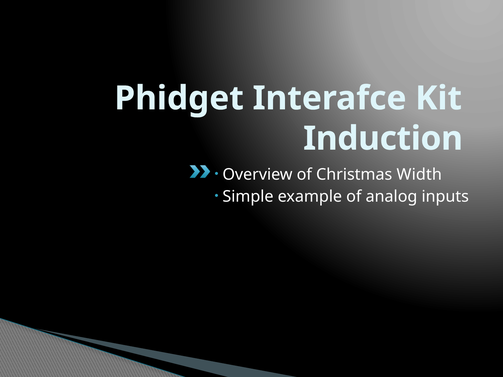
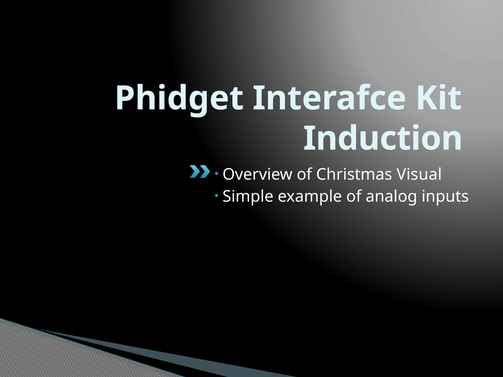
Width: Width -> Visual
